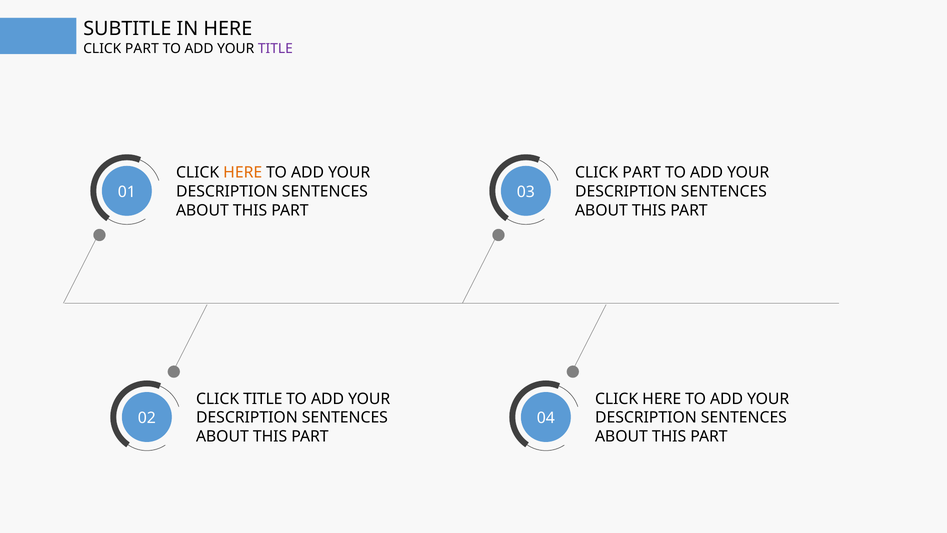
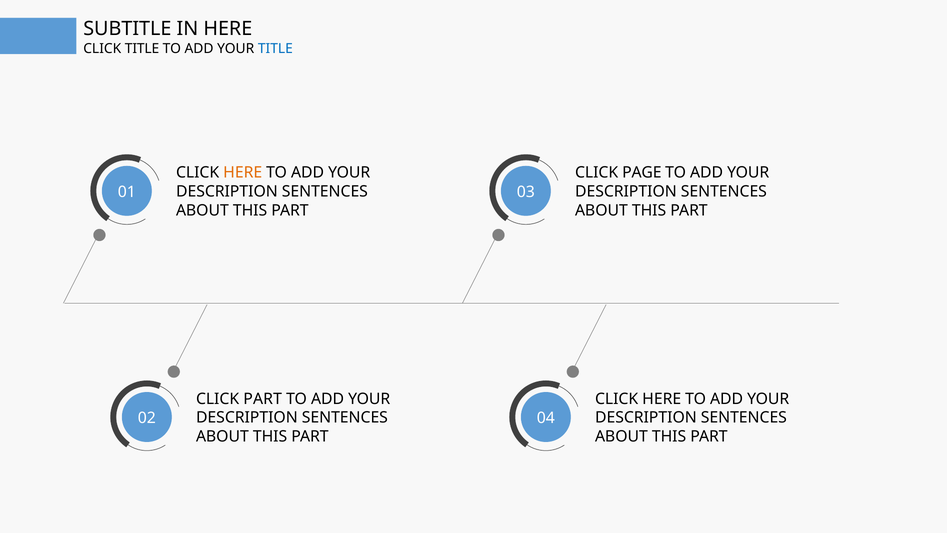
PART at (142, 48): PART -> TITLE
TITLE at (275, 48) colour: purple -> blue
PART at (642, 173): PART -> PAGE
CLICK TITLE: TITLE -> PART
